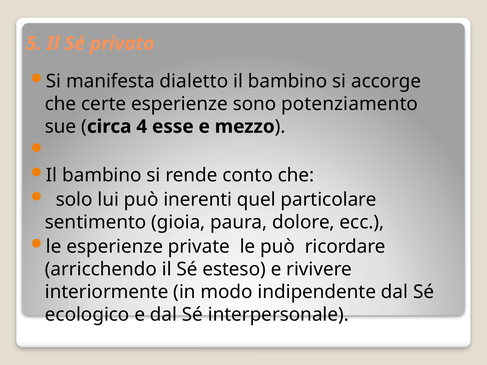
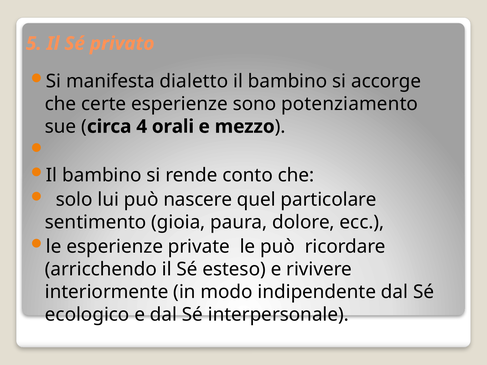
esse: esse -> orali
inerenti: inerenti -> nascere
